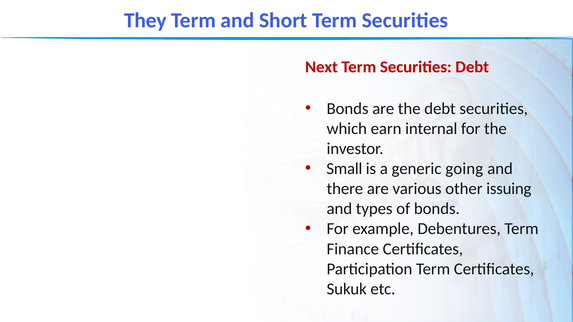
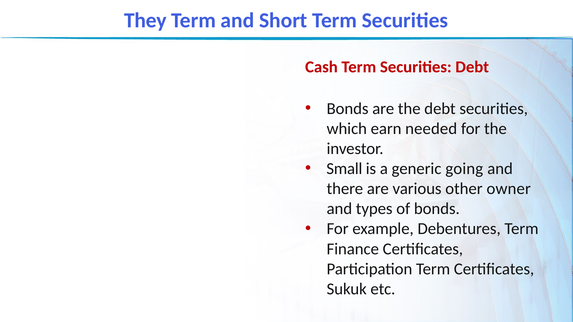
Next: Next -> Cash
internal: internal -> needed
issuing: issuing -> owner
